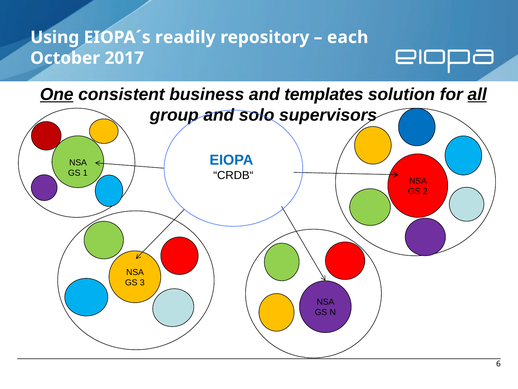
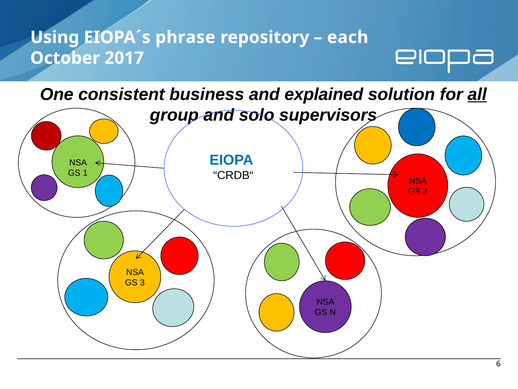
readily: readily -> phrase
One underline: present -> none
templates: templates -> explained
